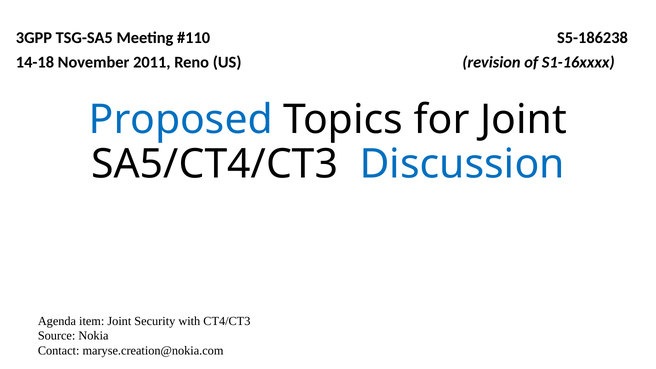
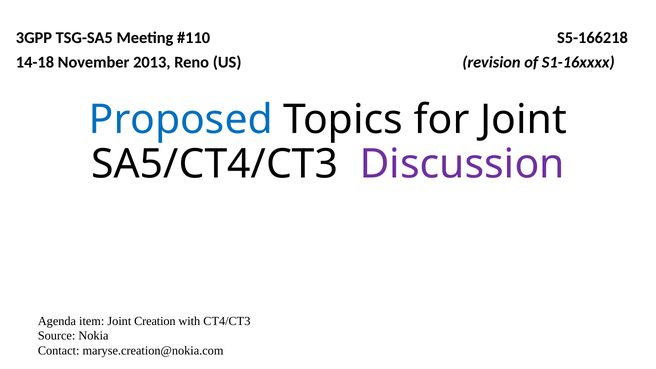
S5-186238: S5-186238 -> S5-166218
2011: 2011 -> 2013
Discussion colour: blue -> purple
Security: Security -> Creation
